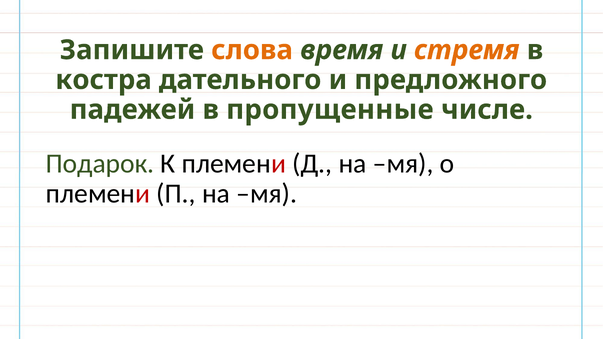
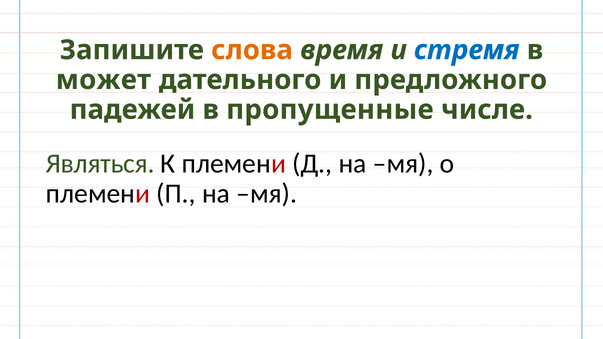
стремя colour: orange -> blue
костра: костра -> может
Подарок: Подарок -> Являться
